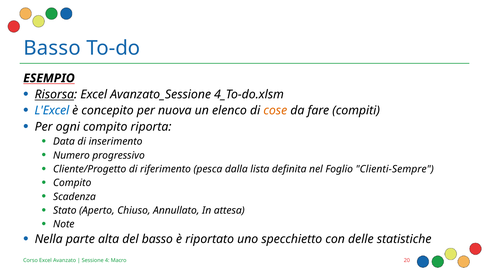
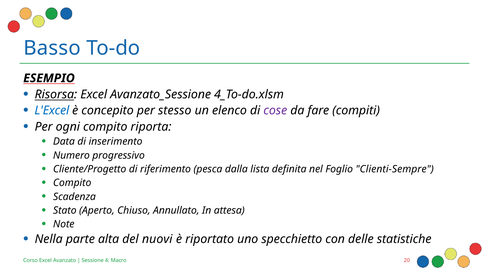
nuova: nuova -> stesso
cose colour: orange -> purple
del basso: basso -> nuovi
